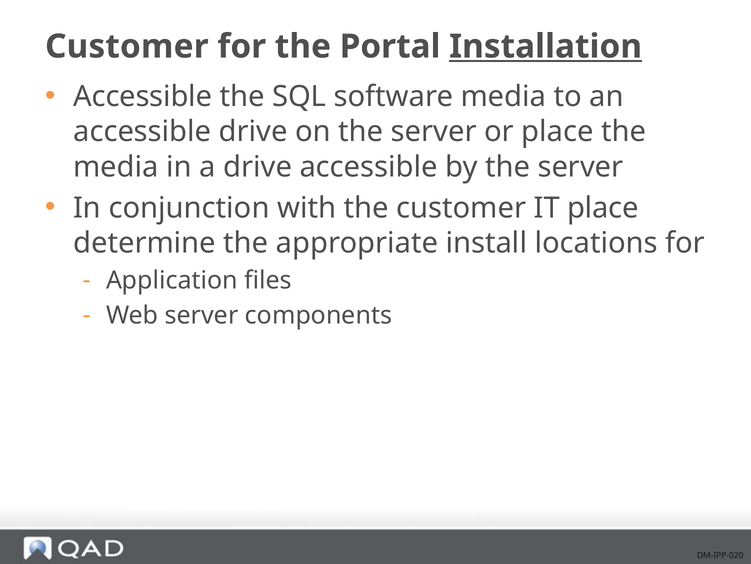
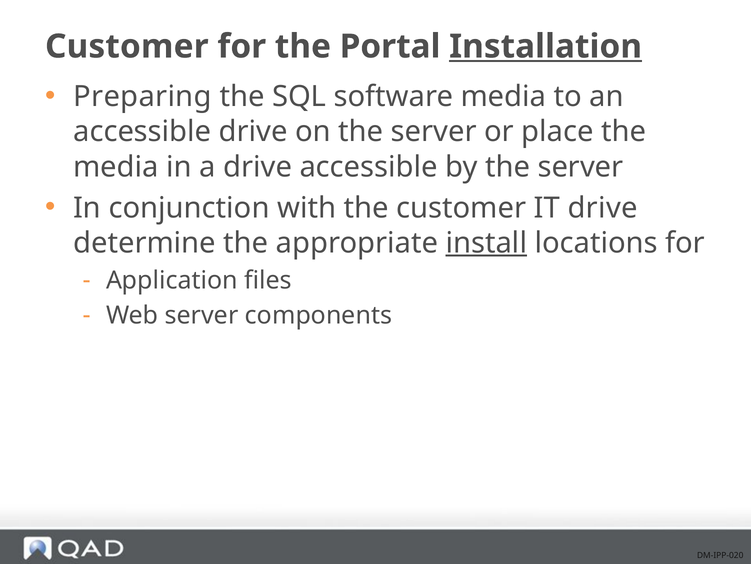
Accessible at (143, 97): Accessible -> Preparing
IT place: place -> drive
install underline: none -> present
